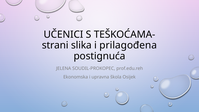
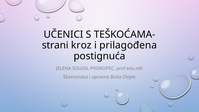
slika: slika -> kroz
